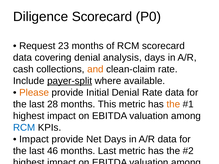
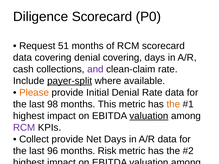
23: 23 -> 51
denial analysis: analysis -> covering
and colour: orange -> purple
28: 28 -> 98
valuation at (149, 116) underline: none -> present
RCM at (24, 128) colour: blue -> purple
Impact at (34, 139): Impact -> Collect
46: 46 -> 96
months Last: Last -> Risk
